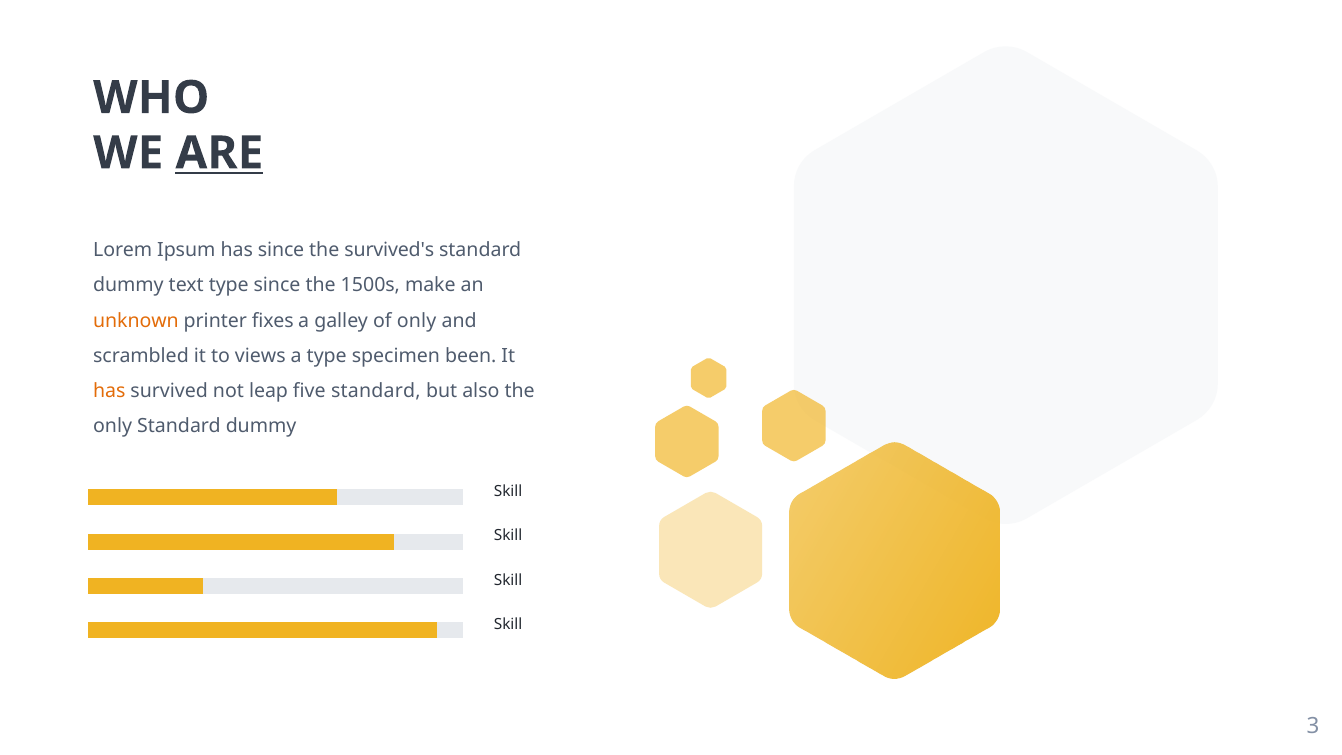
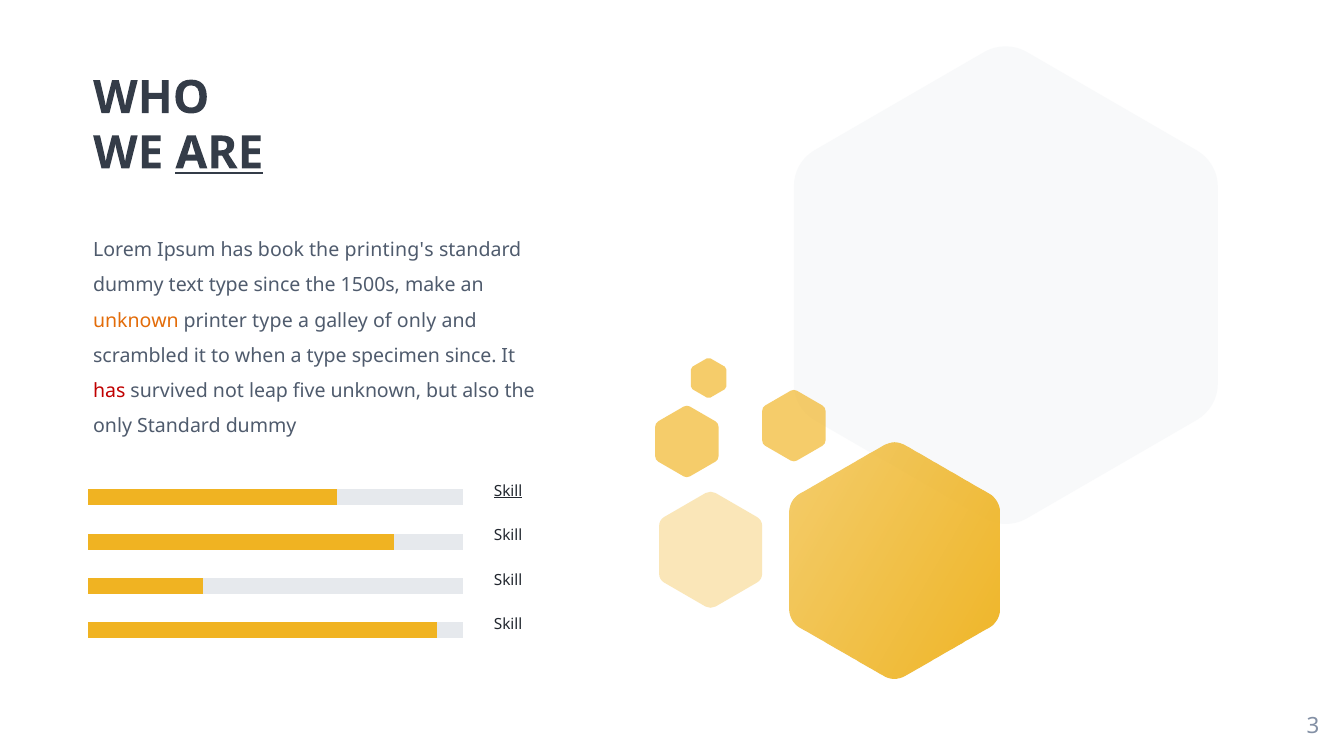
has since: since -> book
survived's: survived's -> printing's
printer fixes: fixes -> type
views: views -> when
specimen been: been -> since
has at (109, 391) colour: orange -> red
five standard: standard -> unknown
Skill at (508, 491) underline: none -> present
